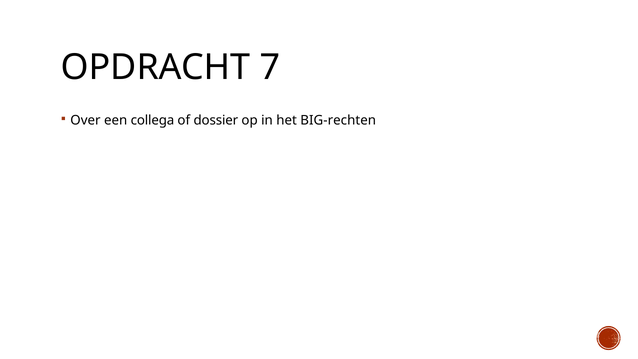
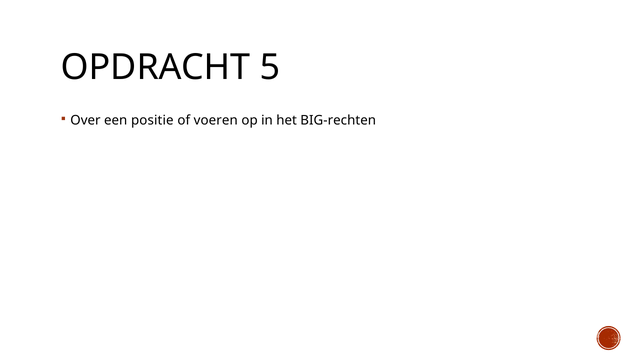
7: 7 -> 5
collega: collega -> positie
dossier: dossier -> voeren
